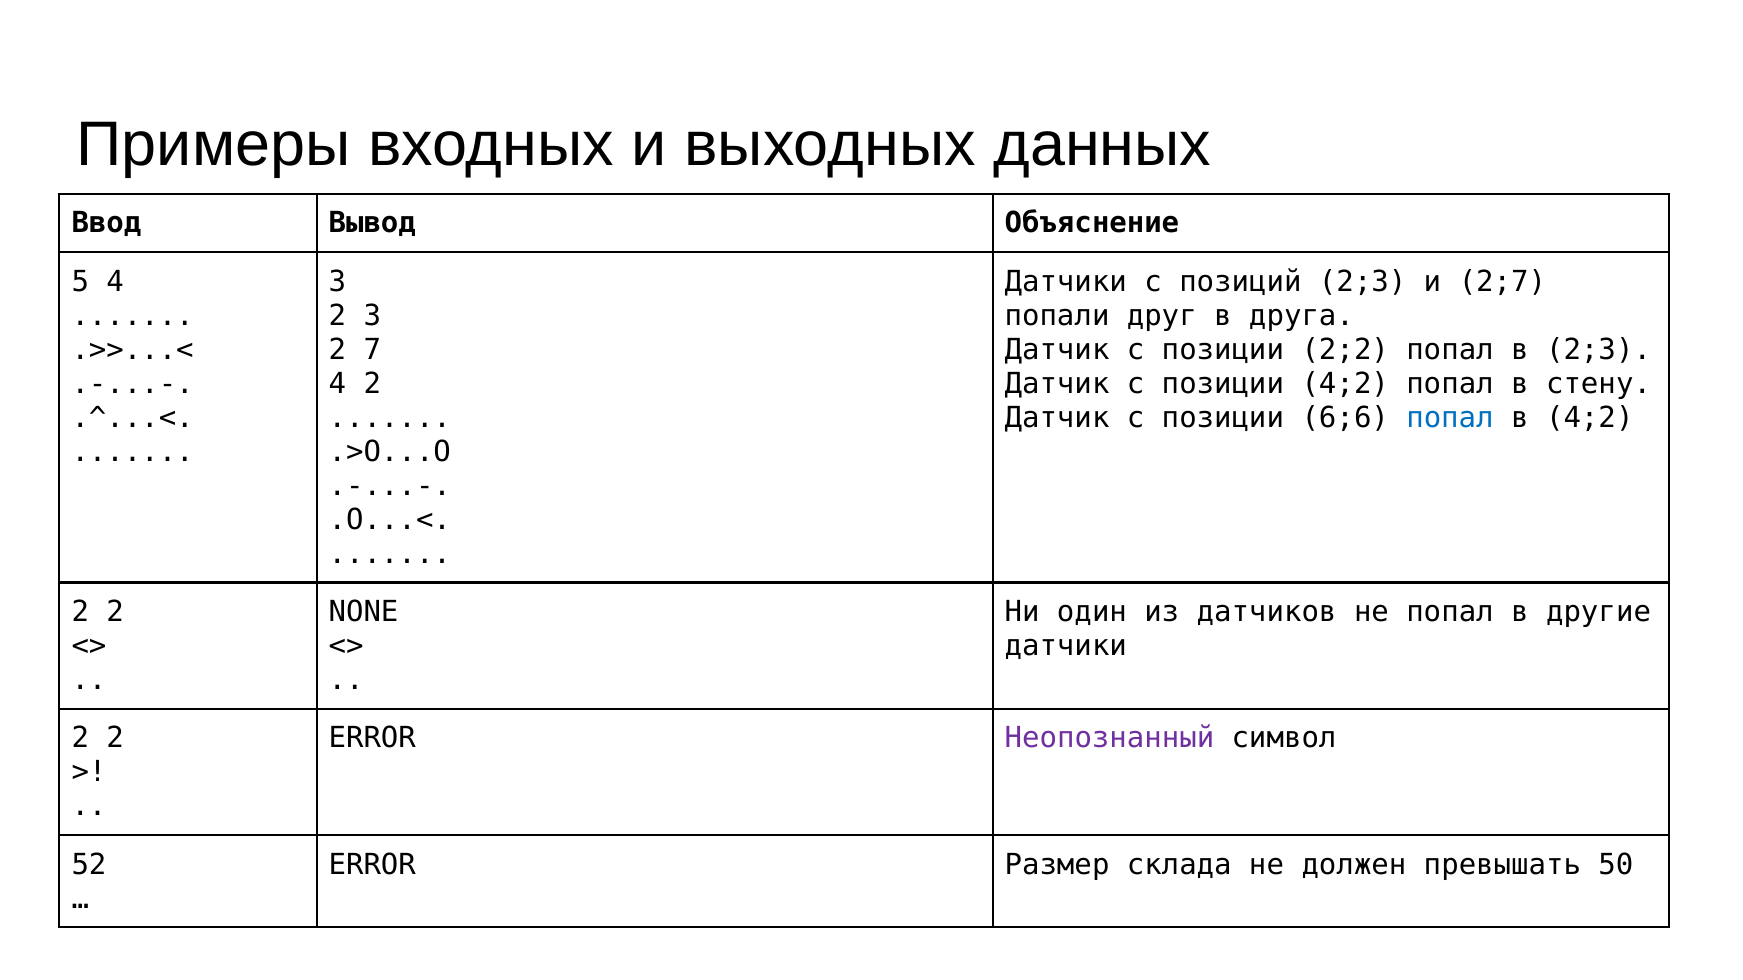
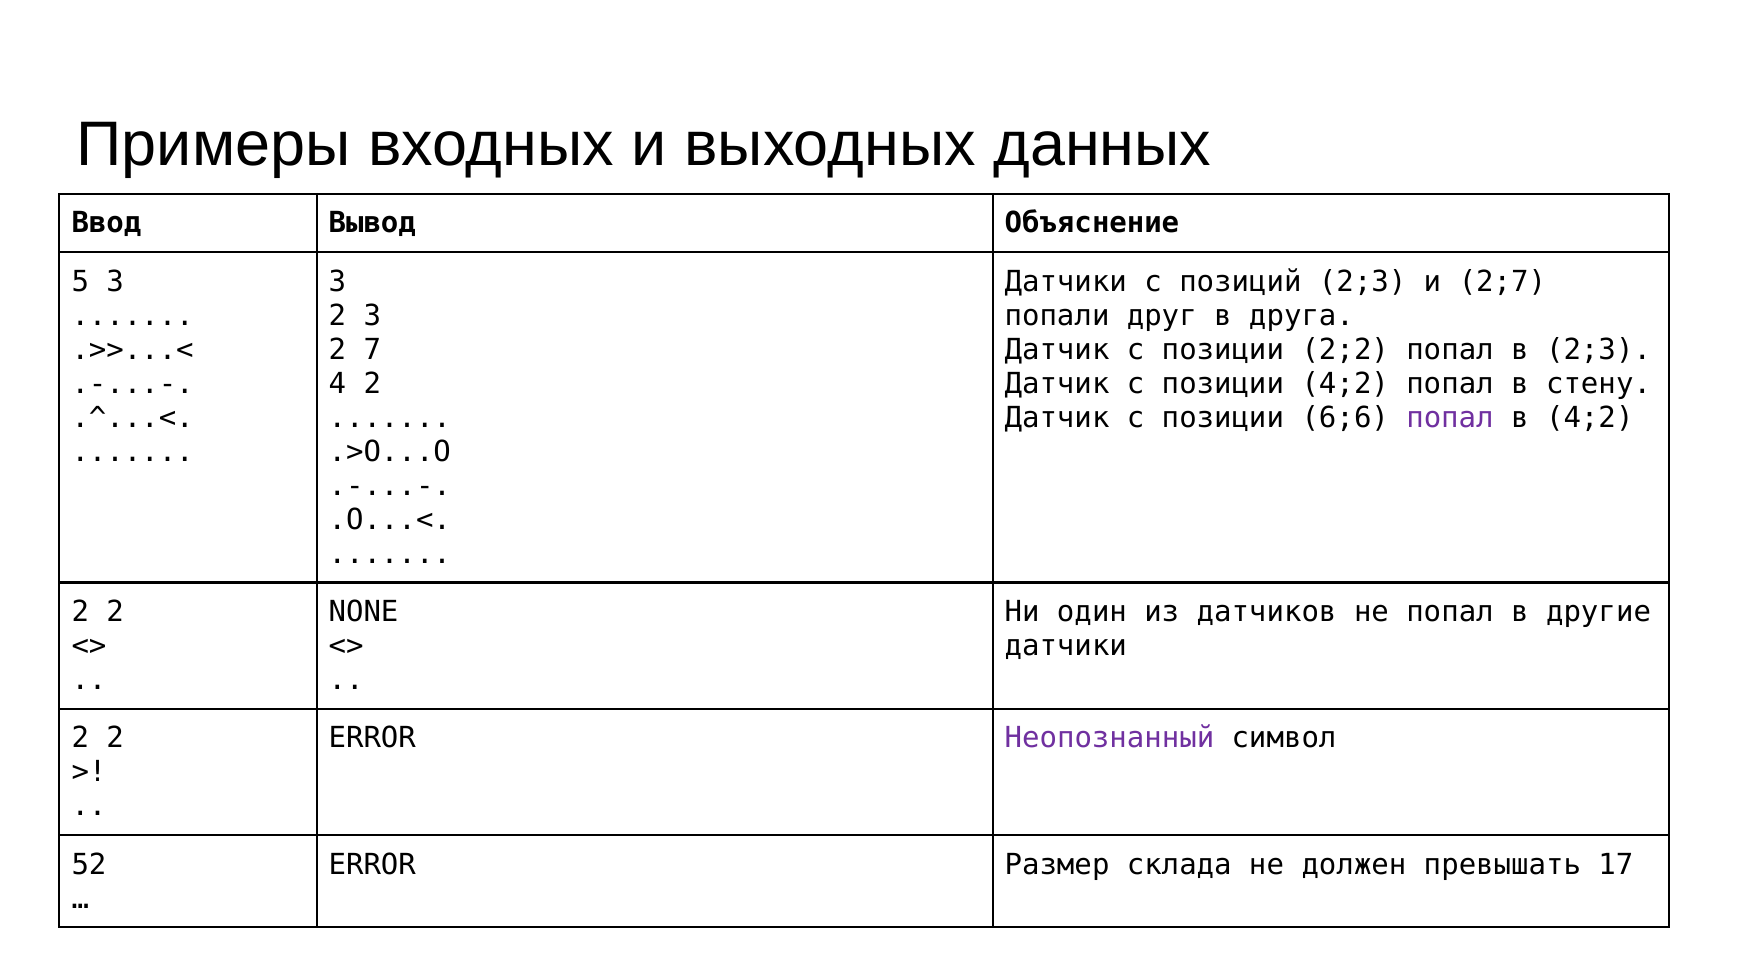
5 4: 4 -> 3
попал at (1450, 418) colour: blue -> purple
50: 50 -> 17
